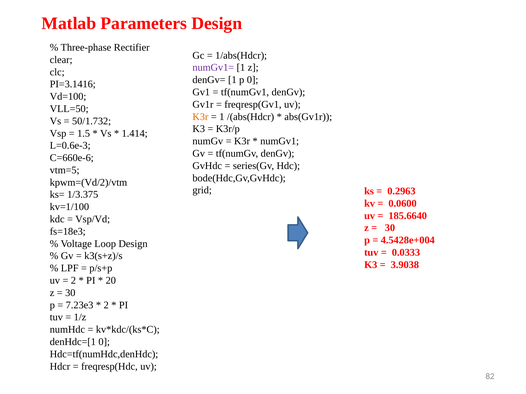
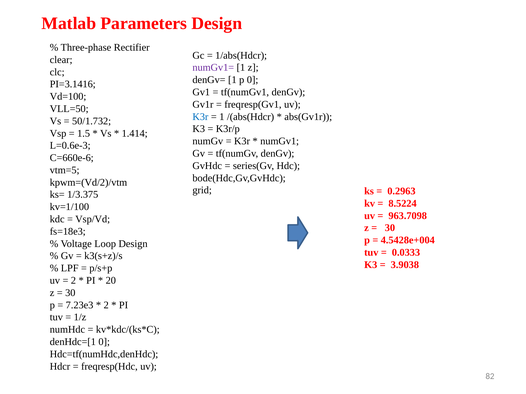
K3r at (200, 117) colour: orange -> blue
0.0600: 0.0600 -> 8.5224
185.6640: 185.6640 -> 963.7098
